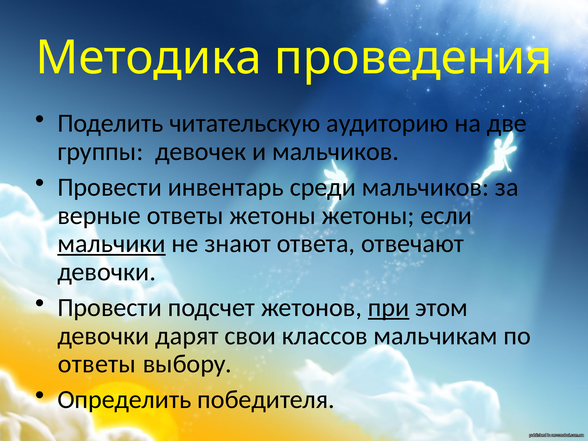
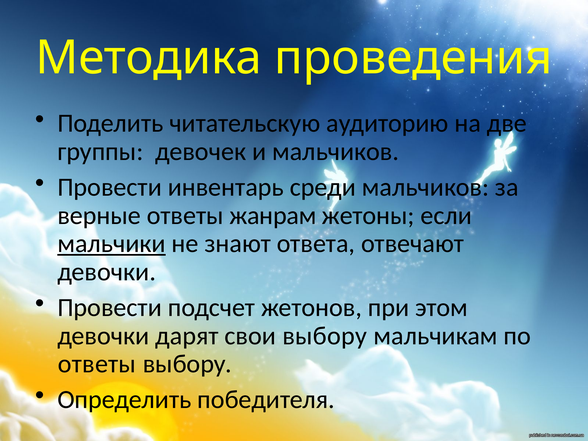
ответы жетоны: жетоны -> жанрам
при underline: present -> none
свои классов: классов -> выбору
